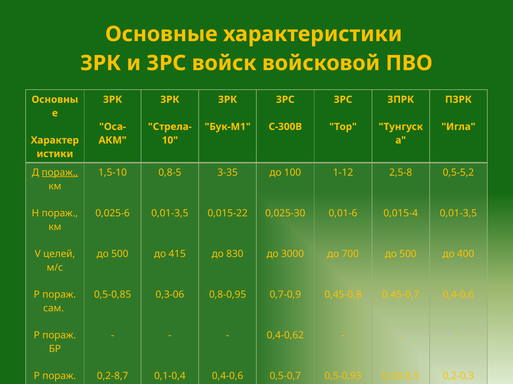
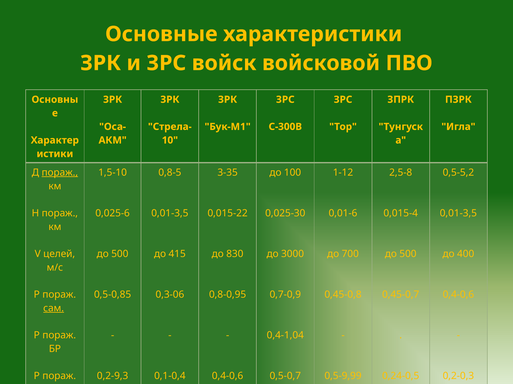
сам underline: none -> present
0,4-0,62: 0,4-0,62 -> 0,4-1,04
0,2-8,7: 0,2-8,7 -> 0,2-9,3
0,5-0,93: 0,5-0,93 -> 0,5-9,99
